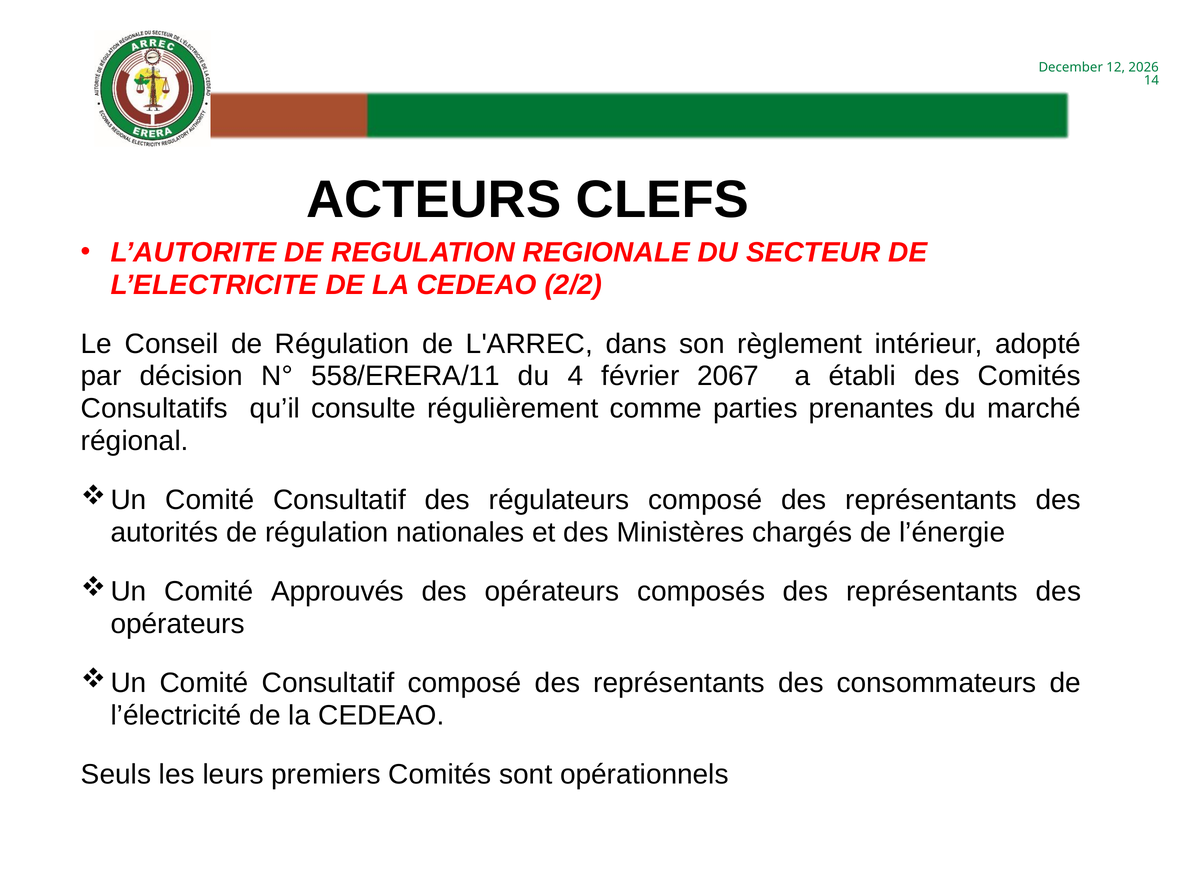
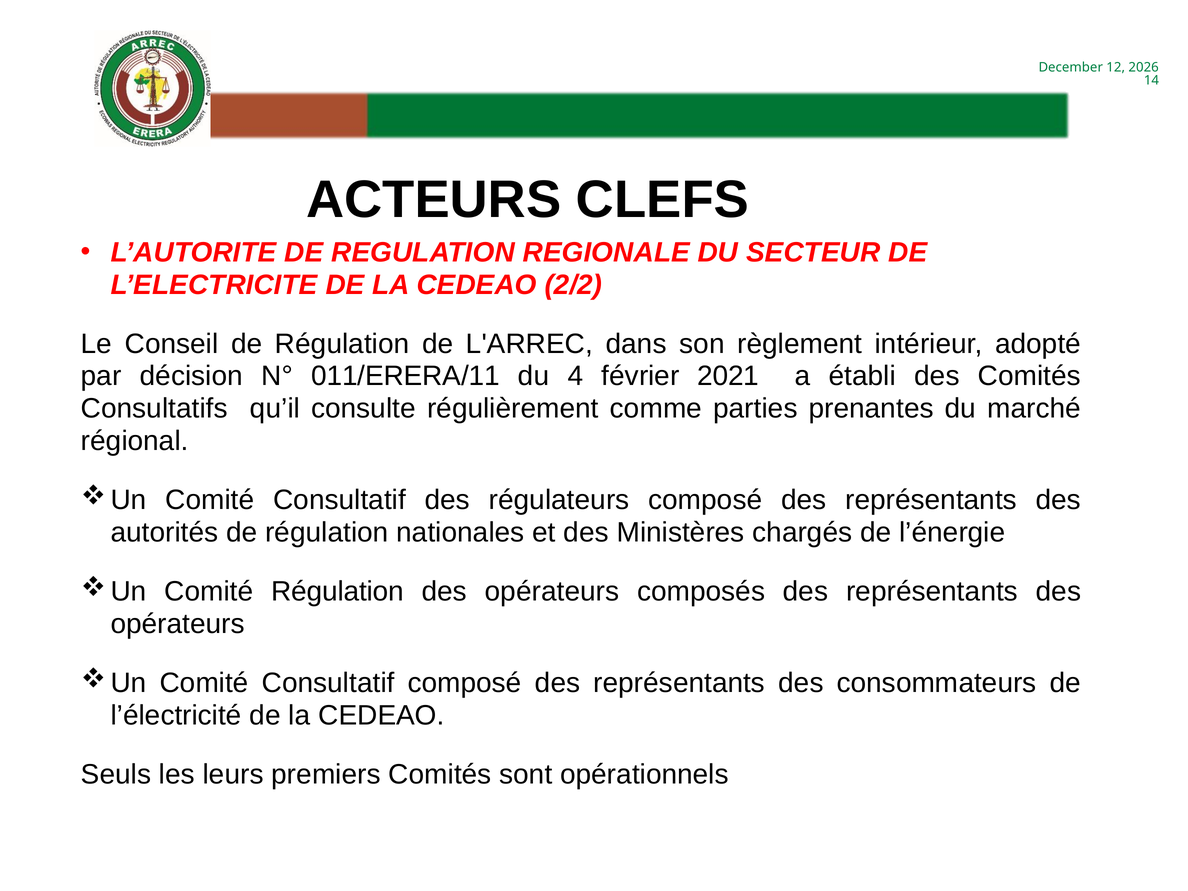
558/ERERA/11: 558/ERERA/11 -> 011/ERERA/11
2067: 2067 -> 2021
Comité Approuvés: Approuvés -> Régulation
